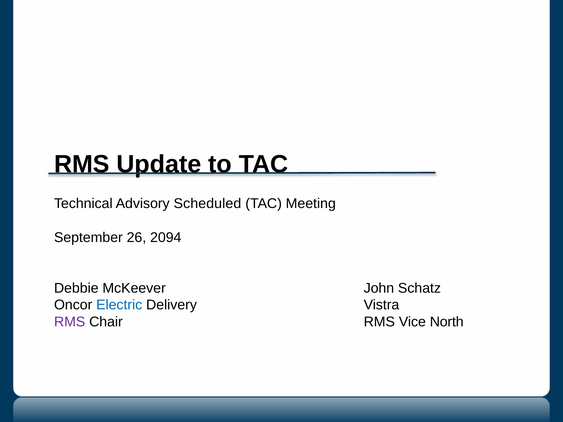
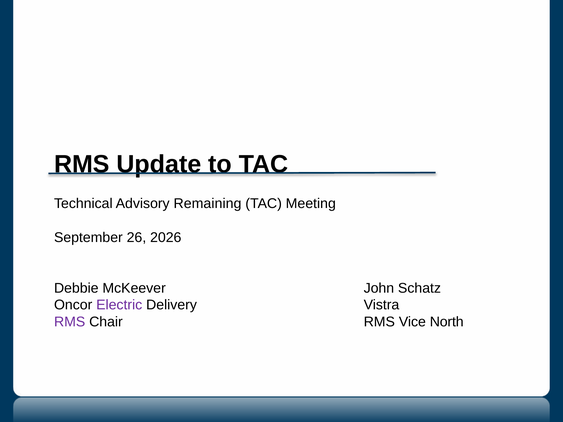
Scheduled: Scheduled -> Remaining
2094: 2094 -> 2026
Electric colour: blue -> purple
